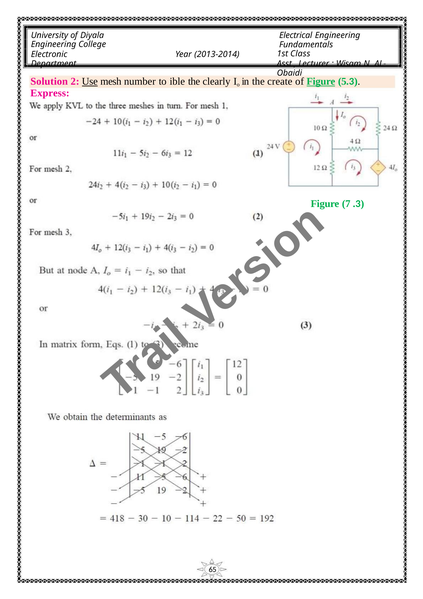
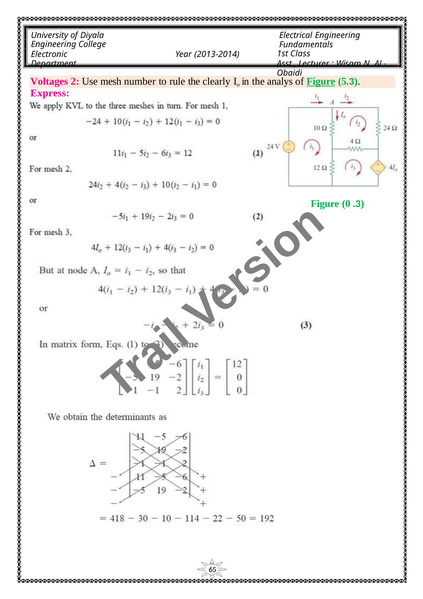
Solution: Solution -> Voltages
Use underline: present -> none
ible: ible -> rule
create: create -> analys
7: 7 -> 0
